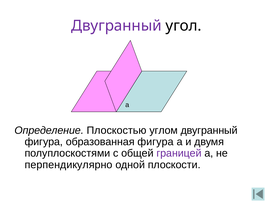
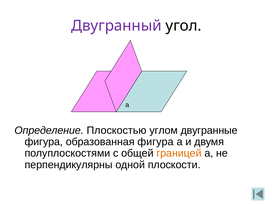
углом двугранный: двугранный -> двугранные
границей colour: purple -> orange
перпендикулярно: перпендикулярно -> перпендикулярны
